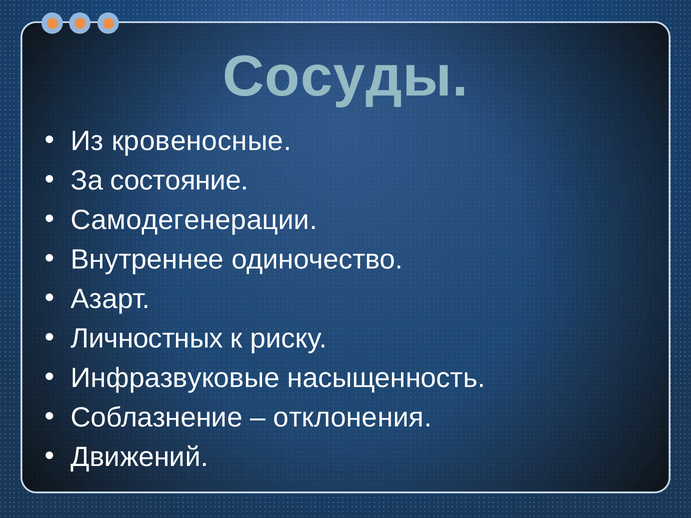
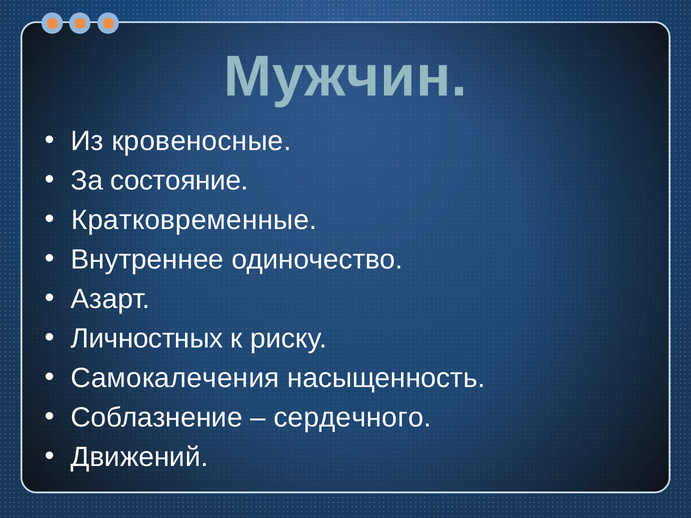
Сосуды: Сосуды -> Мужчин
Самодегенерации: Самодегенерации -> Кратковременные
Инфразвуковые: Инфразвуковые -> Самокалечения
отклонения: отклонения -> сердечного
